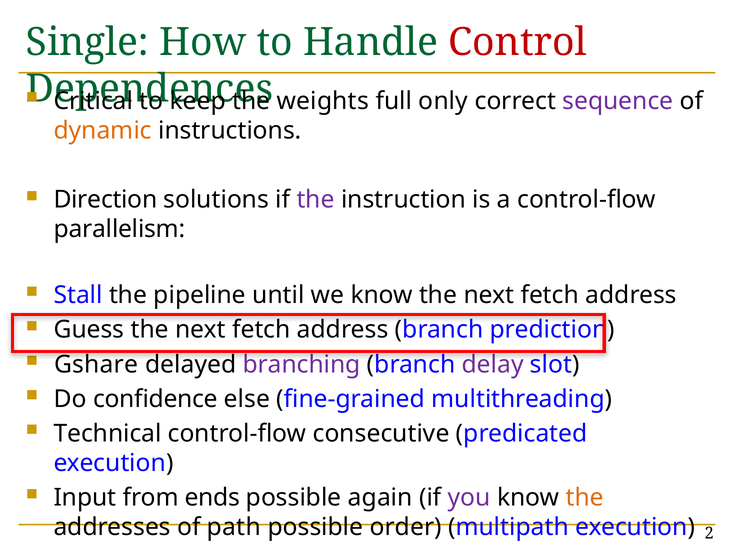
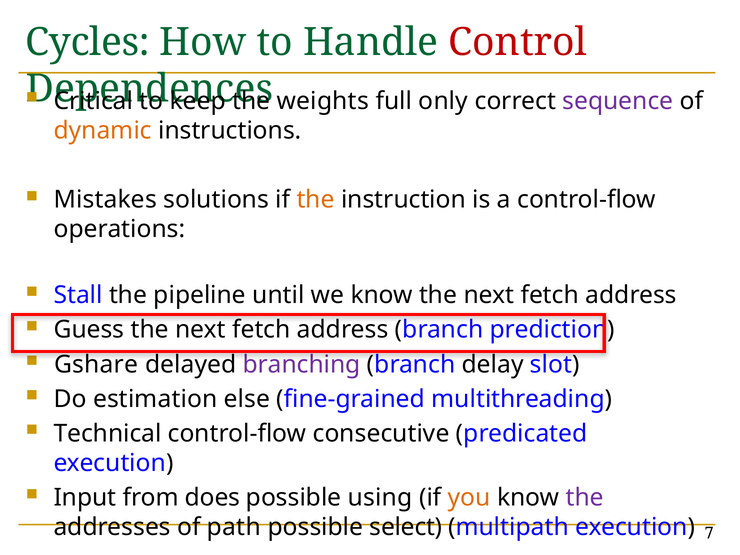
Single: Single -> Cycles
Direction: Direction -> Mistakes
the at (316, 200) colour: purple -> orange
parallelism: parallelism -> operations
delay colour: purple -> black
confidence: confidence -> estimation
ends: ends -> does
again: again -> using
you colour: purple -> orange
the at (585, 498) colour: orange -> purple
order: order -> select
2: 2 -> 7
